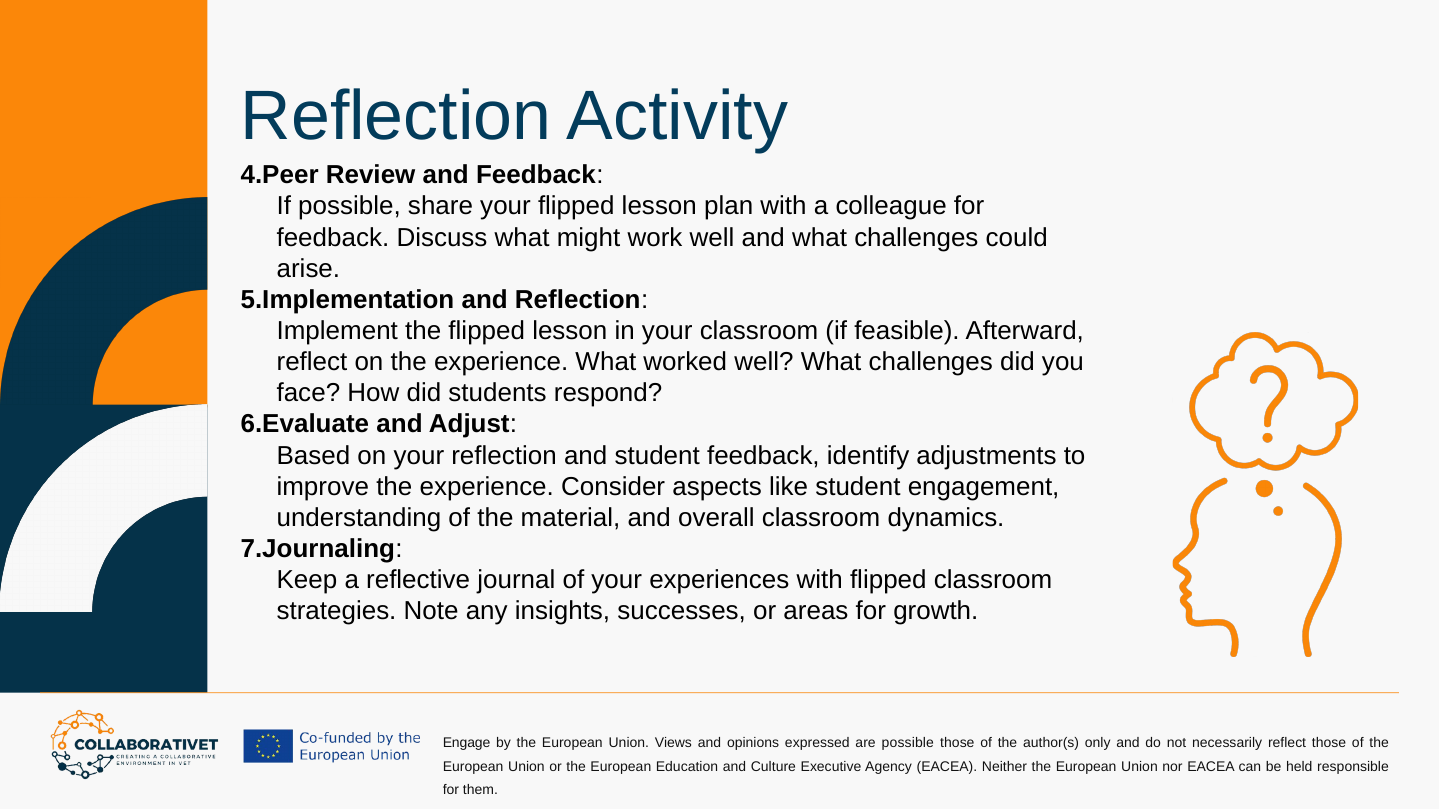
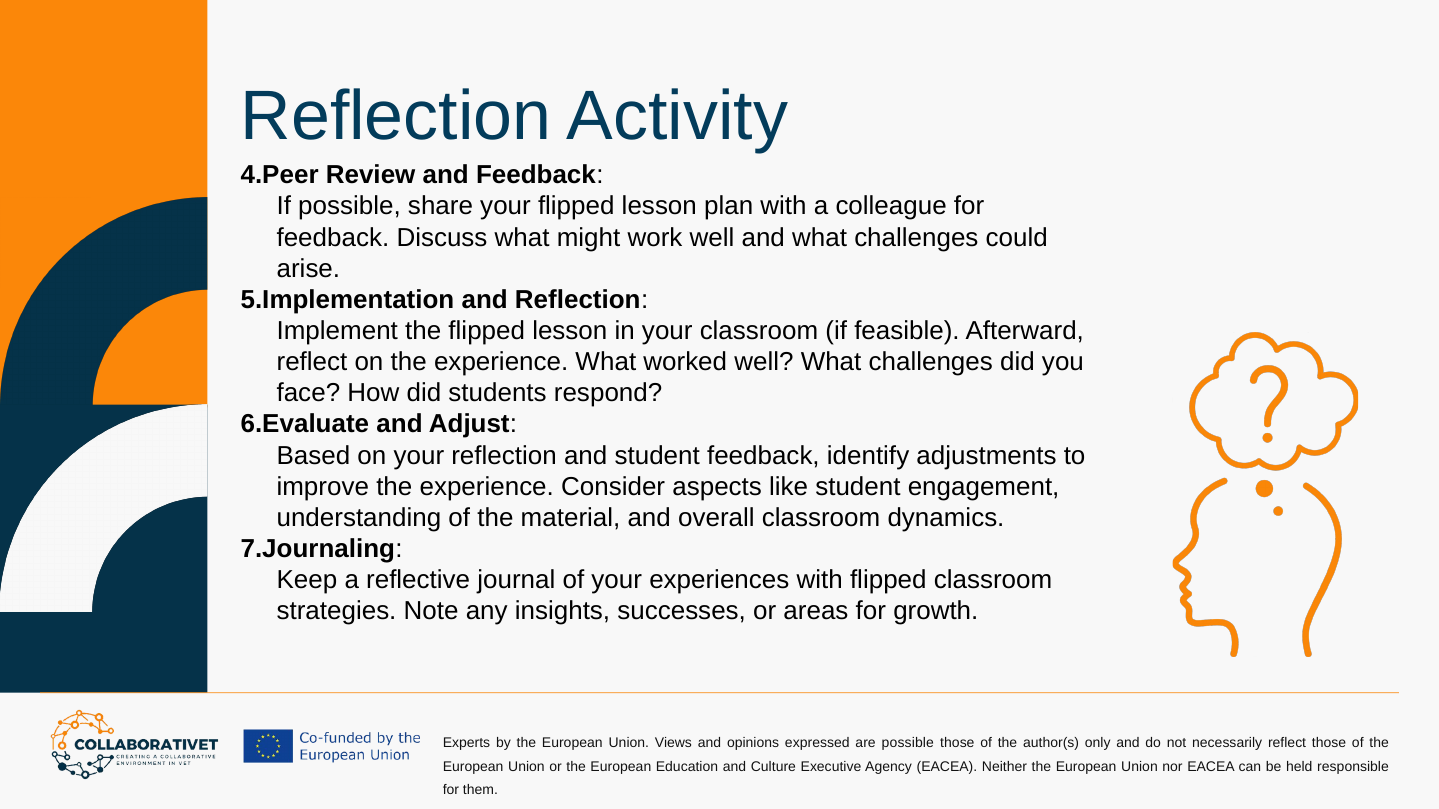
Engage: Engage -> Experts
